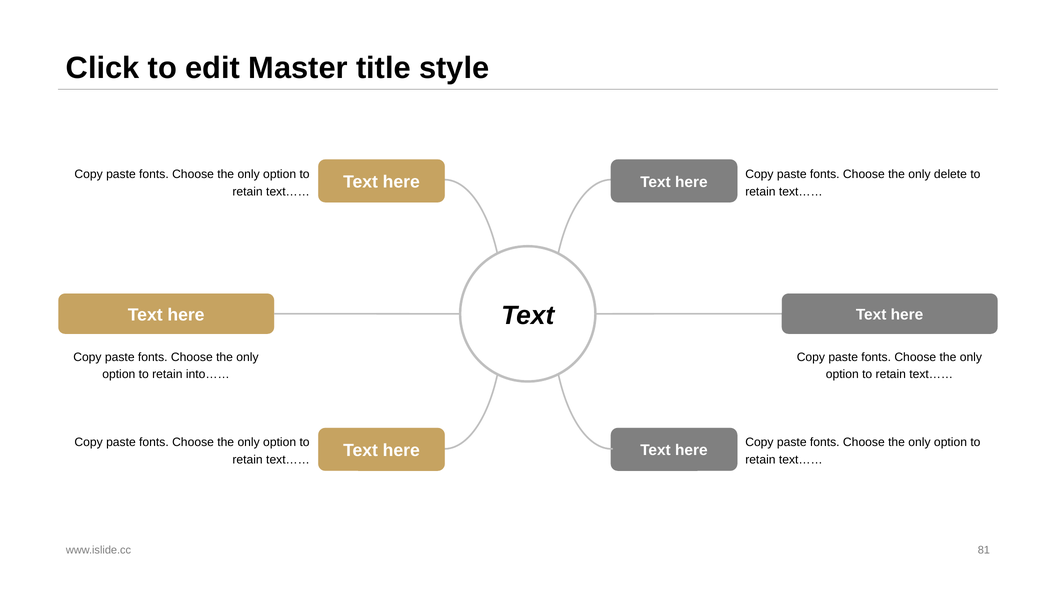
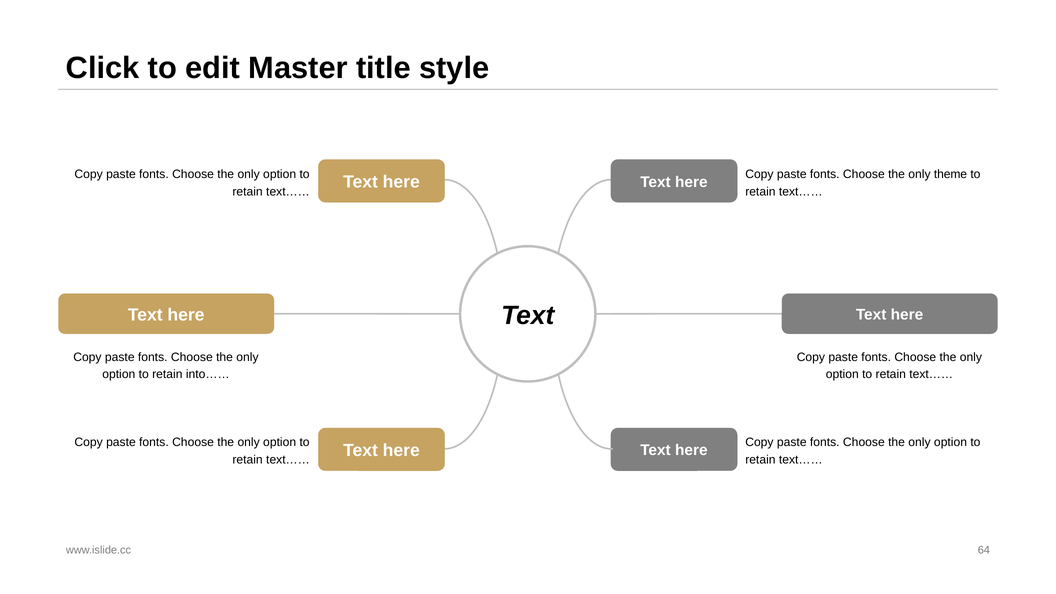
delete: delete -> theme
81: 81 -> 64
